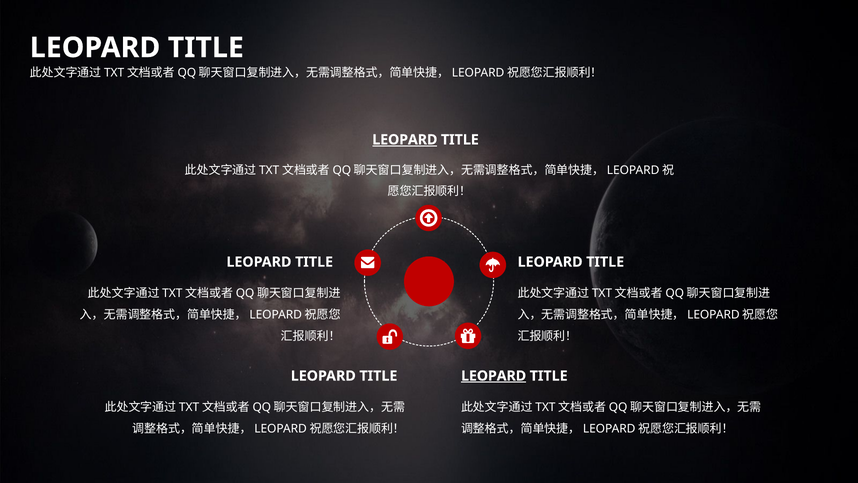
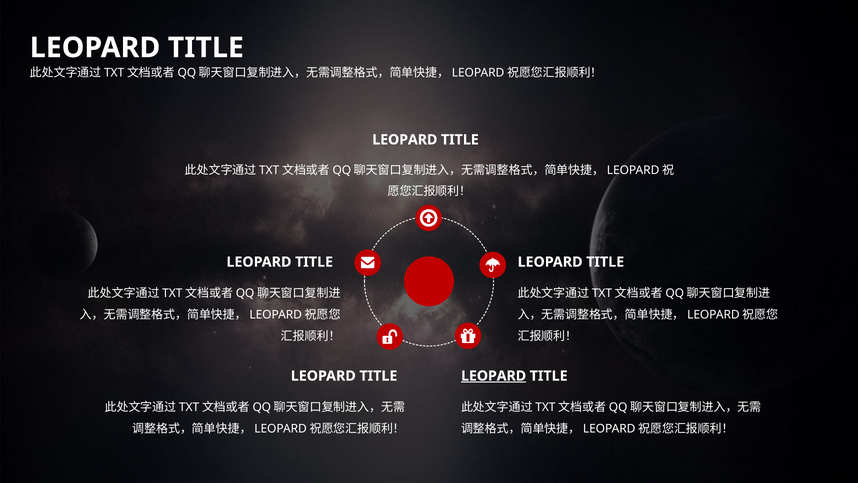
LEOPARD at (405, 140) underline: present -> none
